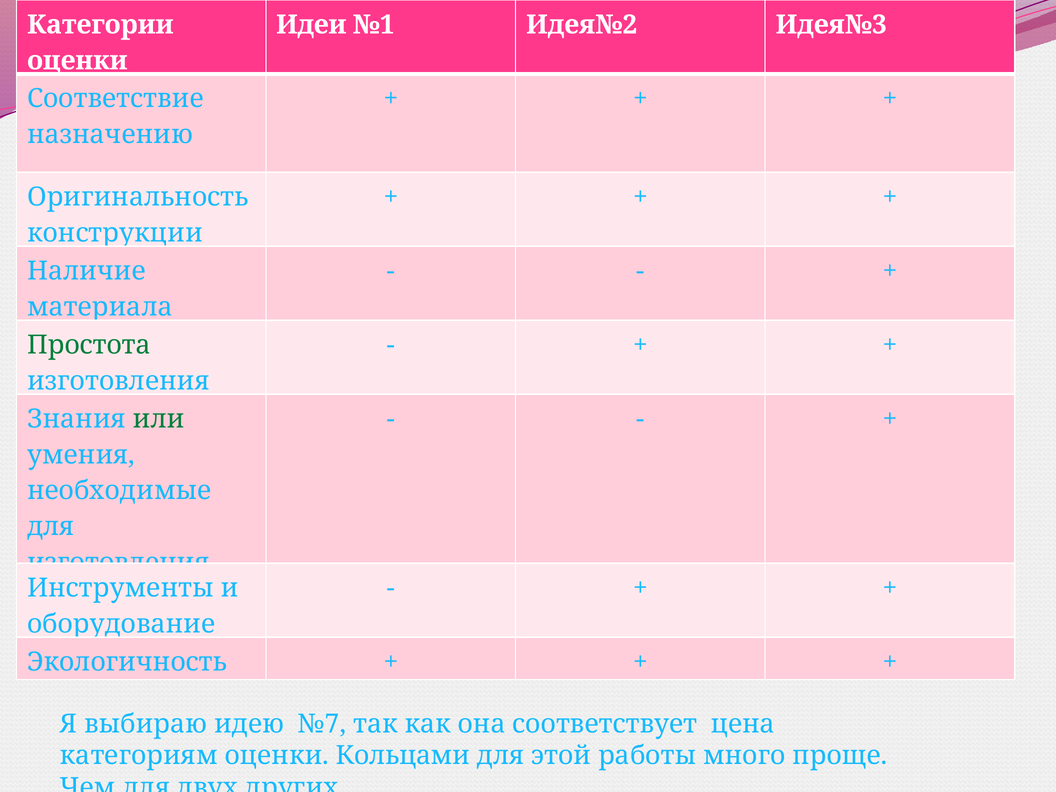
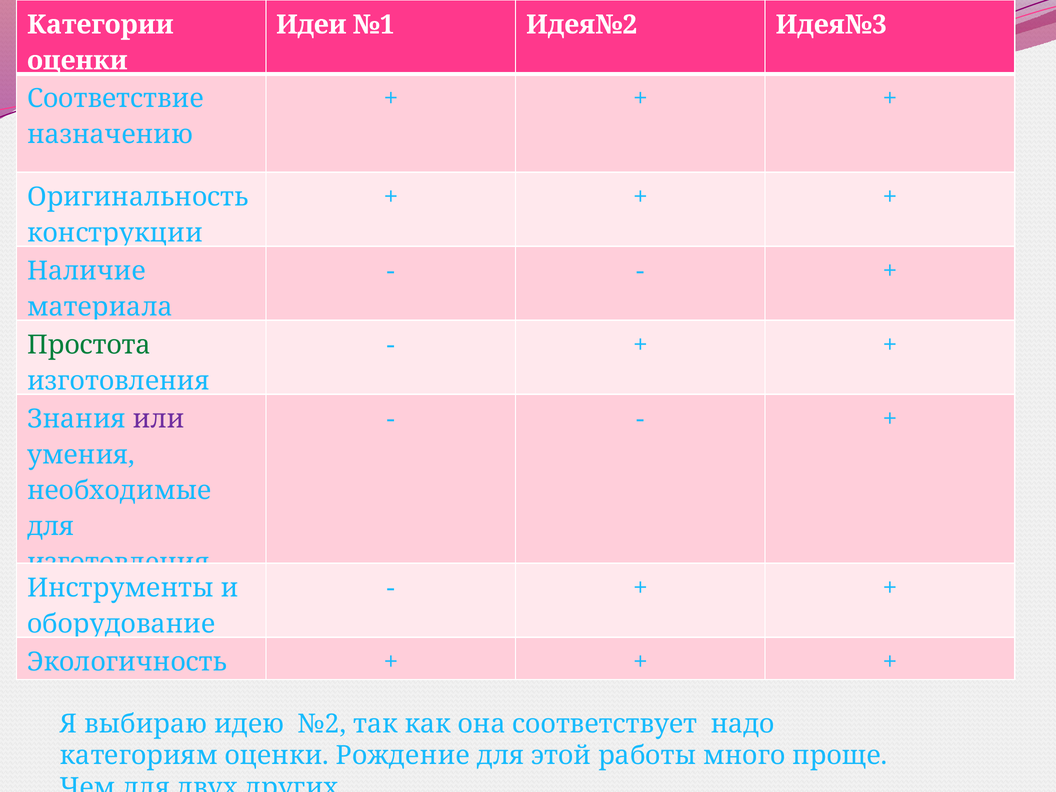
или colour: green -> purple
№7: №7 -> №2
цена: цена -> надо
Кольцами: Кольцами -> Рождение
